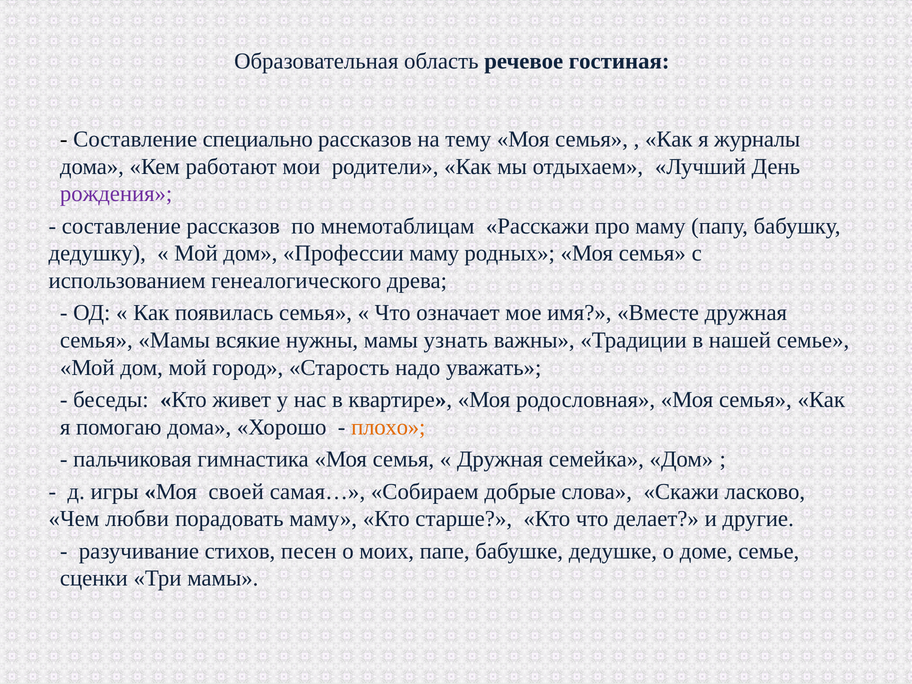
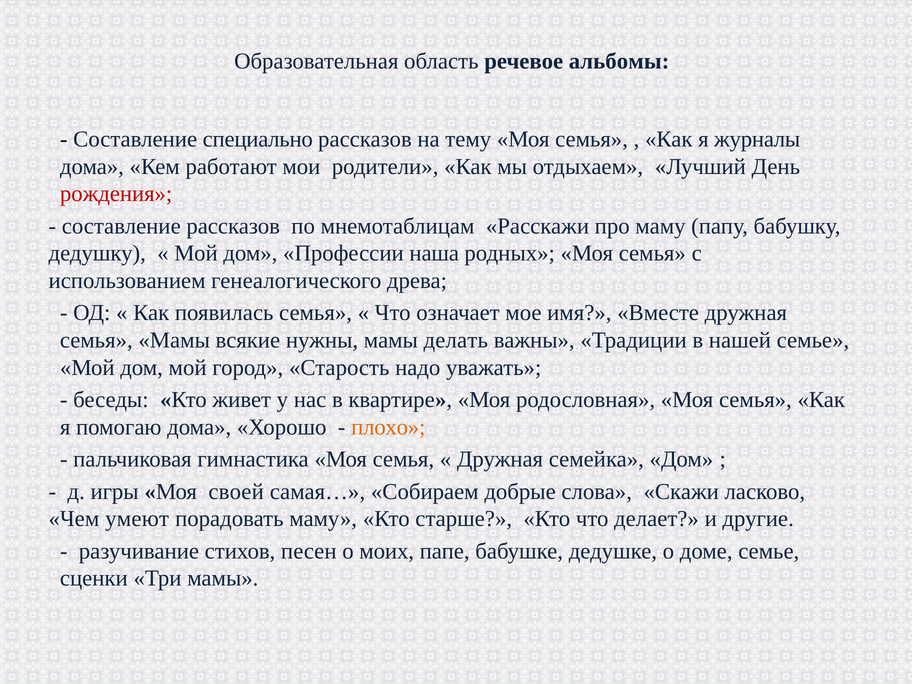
гостиная: гостиная -> альбомы
рождения colour: purple -> red
Профессии маму: маму -> наша
узнать: узнать -> делать
любви: любви -> умеют
